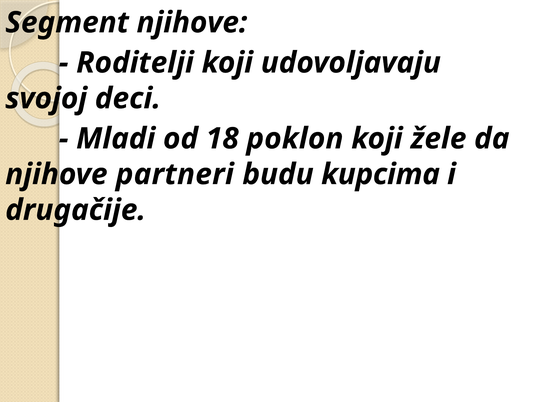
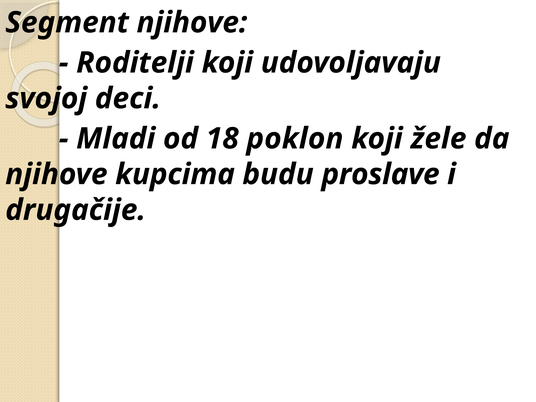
partneri: partneri -> kupcima
kupcima: kupcima -> proslave
